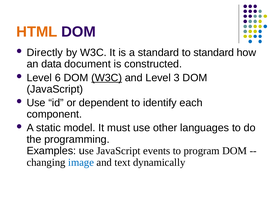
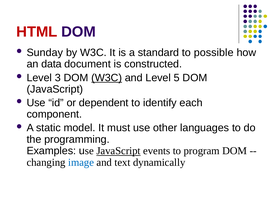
HTML colour: orange -> red
Directly: Directly -> Sunday
to standard: standard -> possible
6: 6 -> 3
3: 3 -> 5
JavaScript at (118, 151) underline: none -> present
